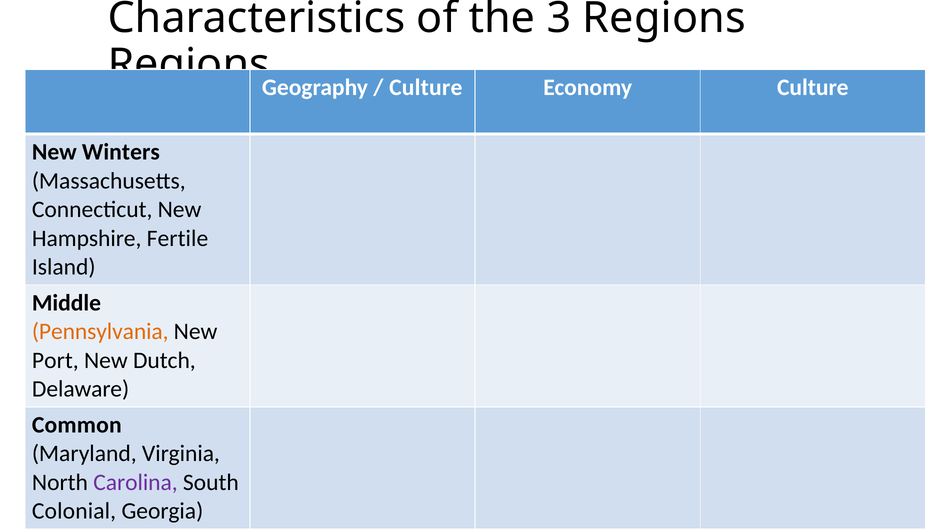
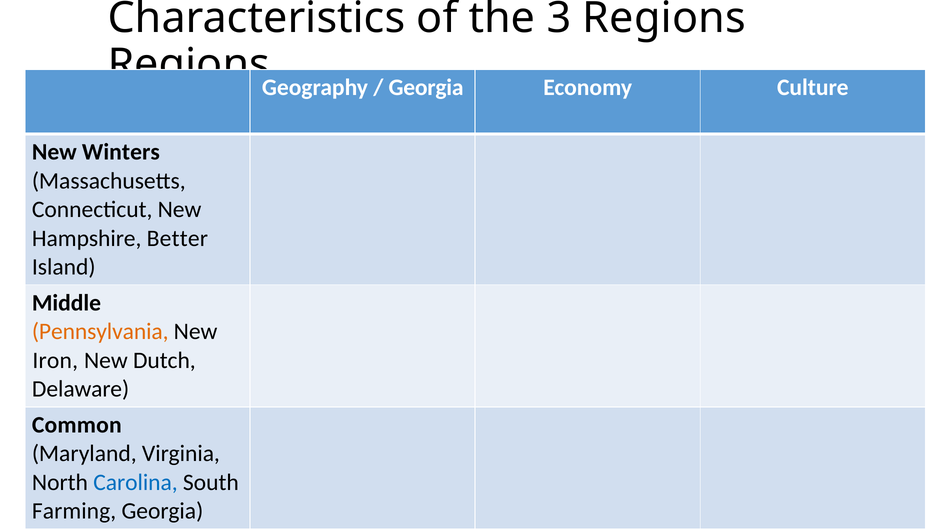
Culture at (426, 88): Culture -> Georgia
Fertile: Fertile -> Better
Port: Port -> Iron
Carolina colour: purple -> blue
Colonial: Colonial -> Farming
